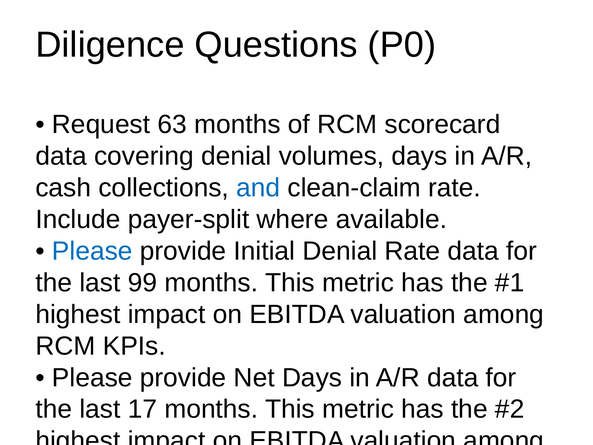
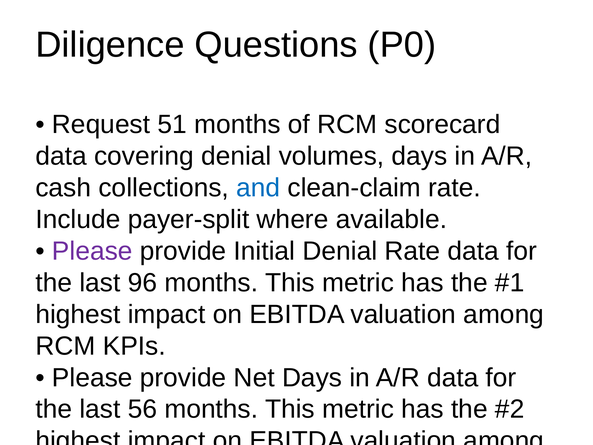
63: 63 -> 51
Please at (92, 251) colour: blue -> purple
99: 99 -> 96
17: 17 -> 56
